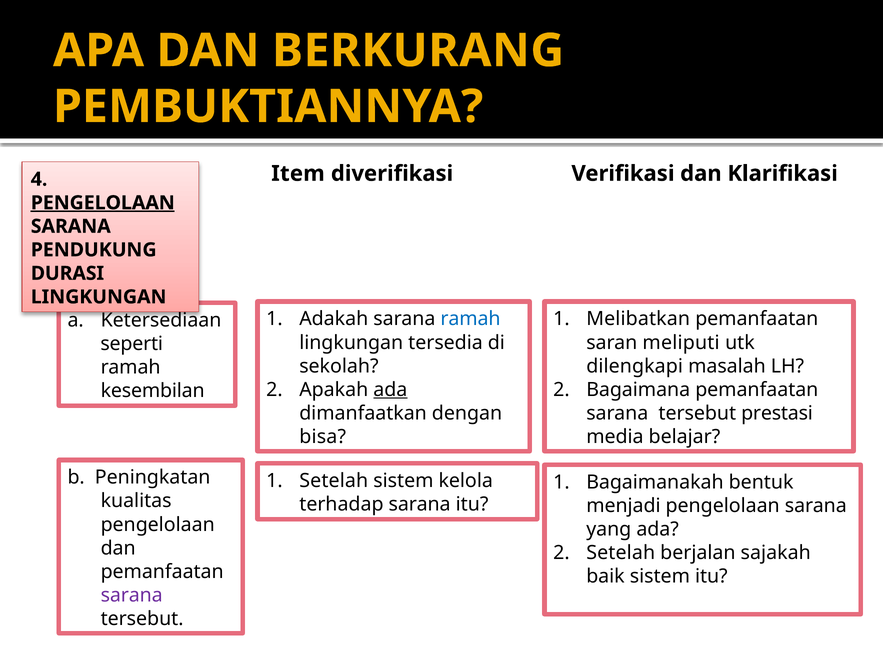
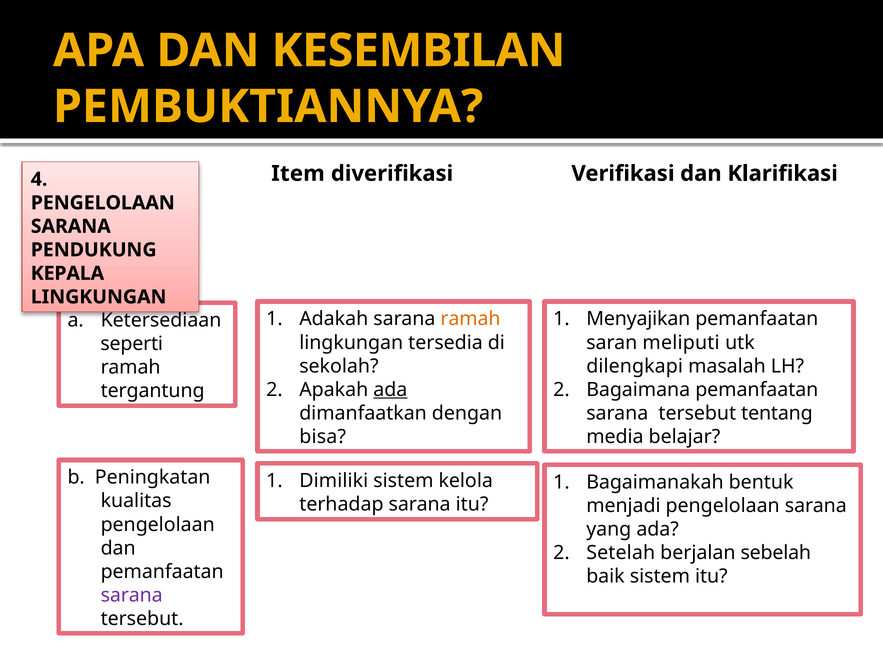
BERKURANG: BERKURANG -> KESEMBILAN
PENGELOLAAN at (103, 203) underline: present -> none
DURASI: DURASI -> KEPALA
ramah at (470, 319) colour: blue -> orange
Melibatkan: Melibatkan -> Menyajikan
kesembilan: kesembilan -> tergantung
prestasi: prestasi -> tentang
Setelah at (334, 481): Setelah -> Dimiliki
sajakah: sajakah -> sebelah
